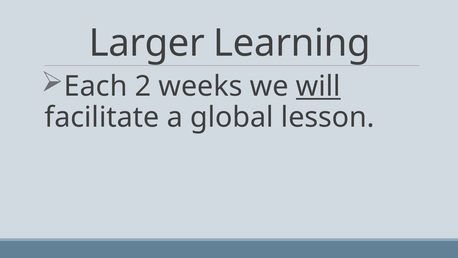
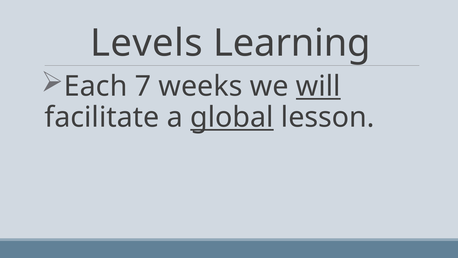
Larger: Larger -> Levels
2: 2 -> 7
global underline: none -> present
